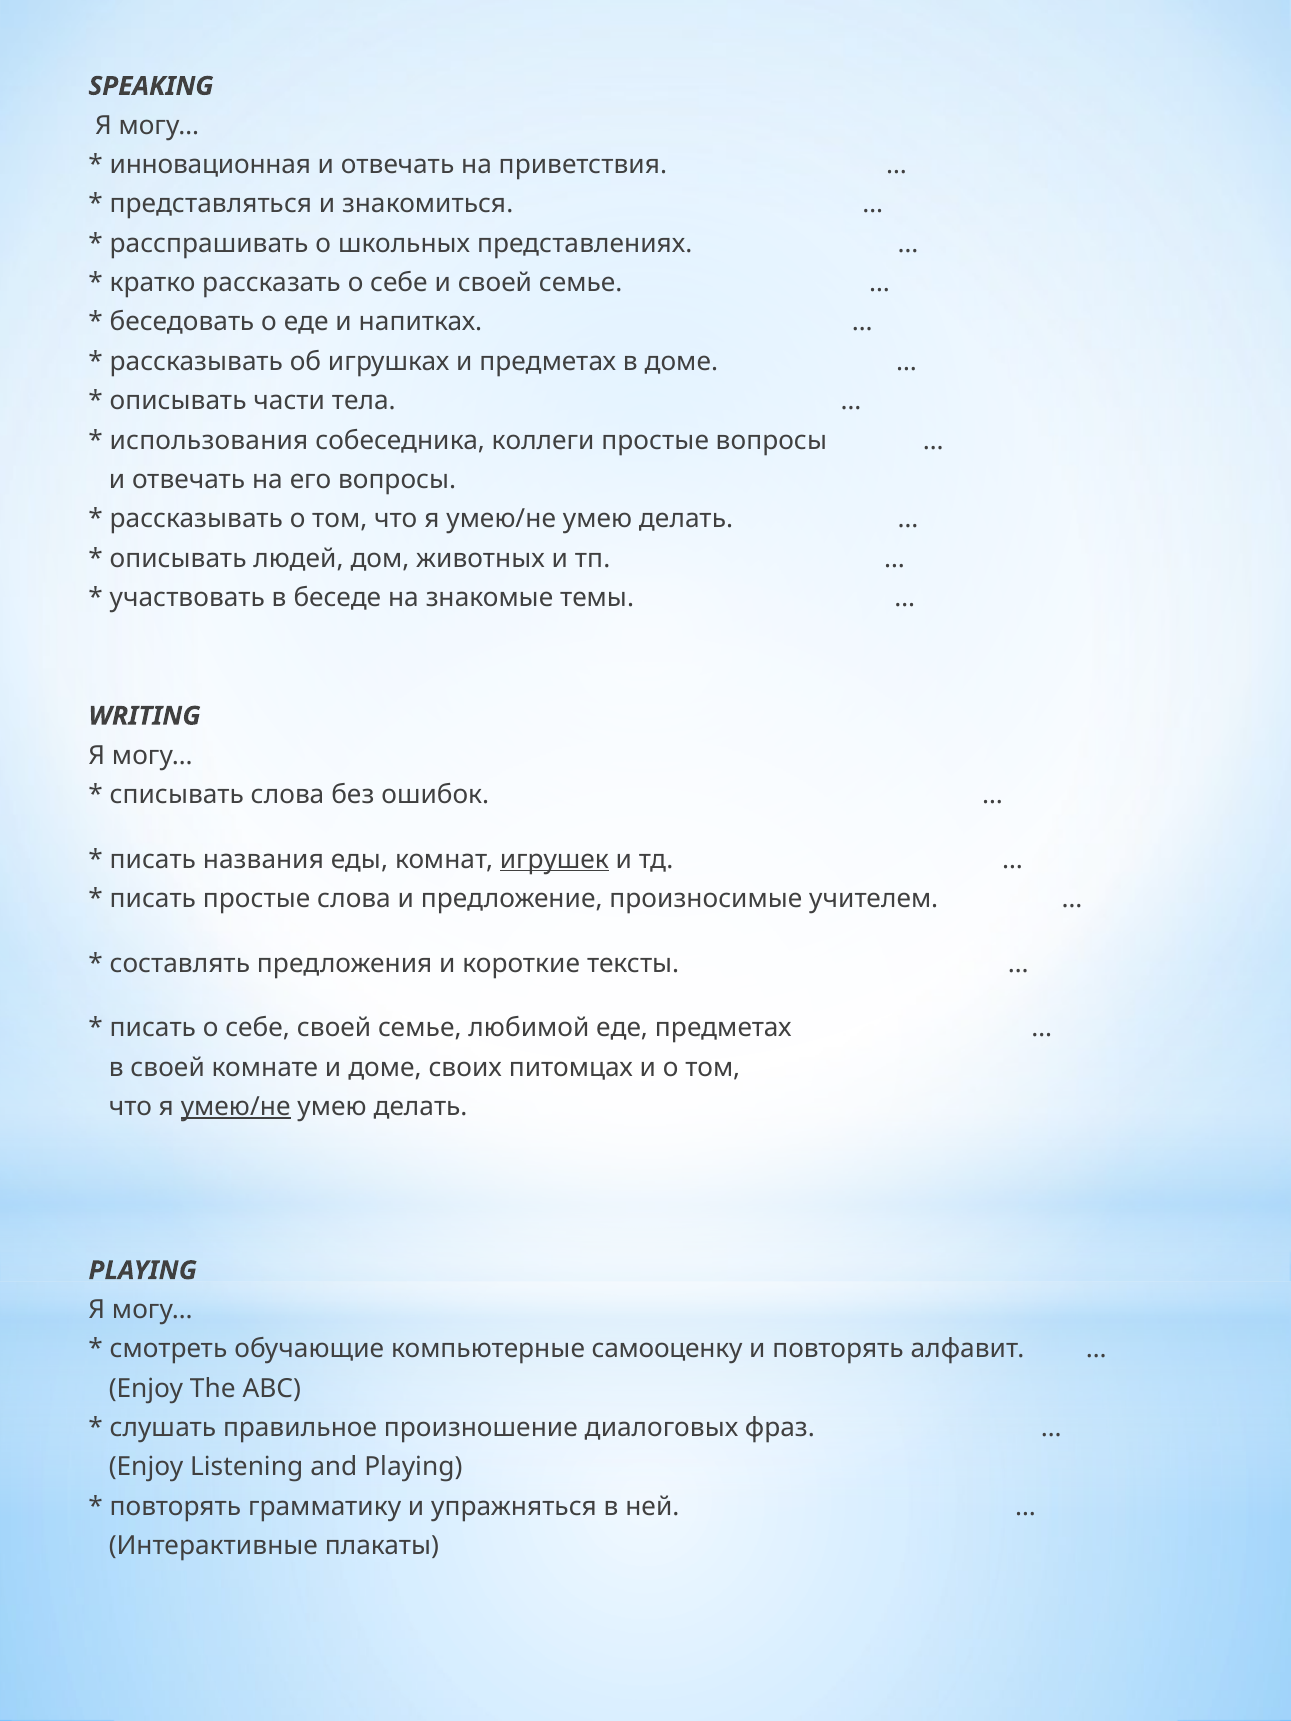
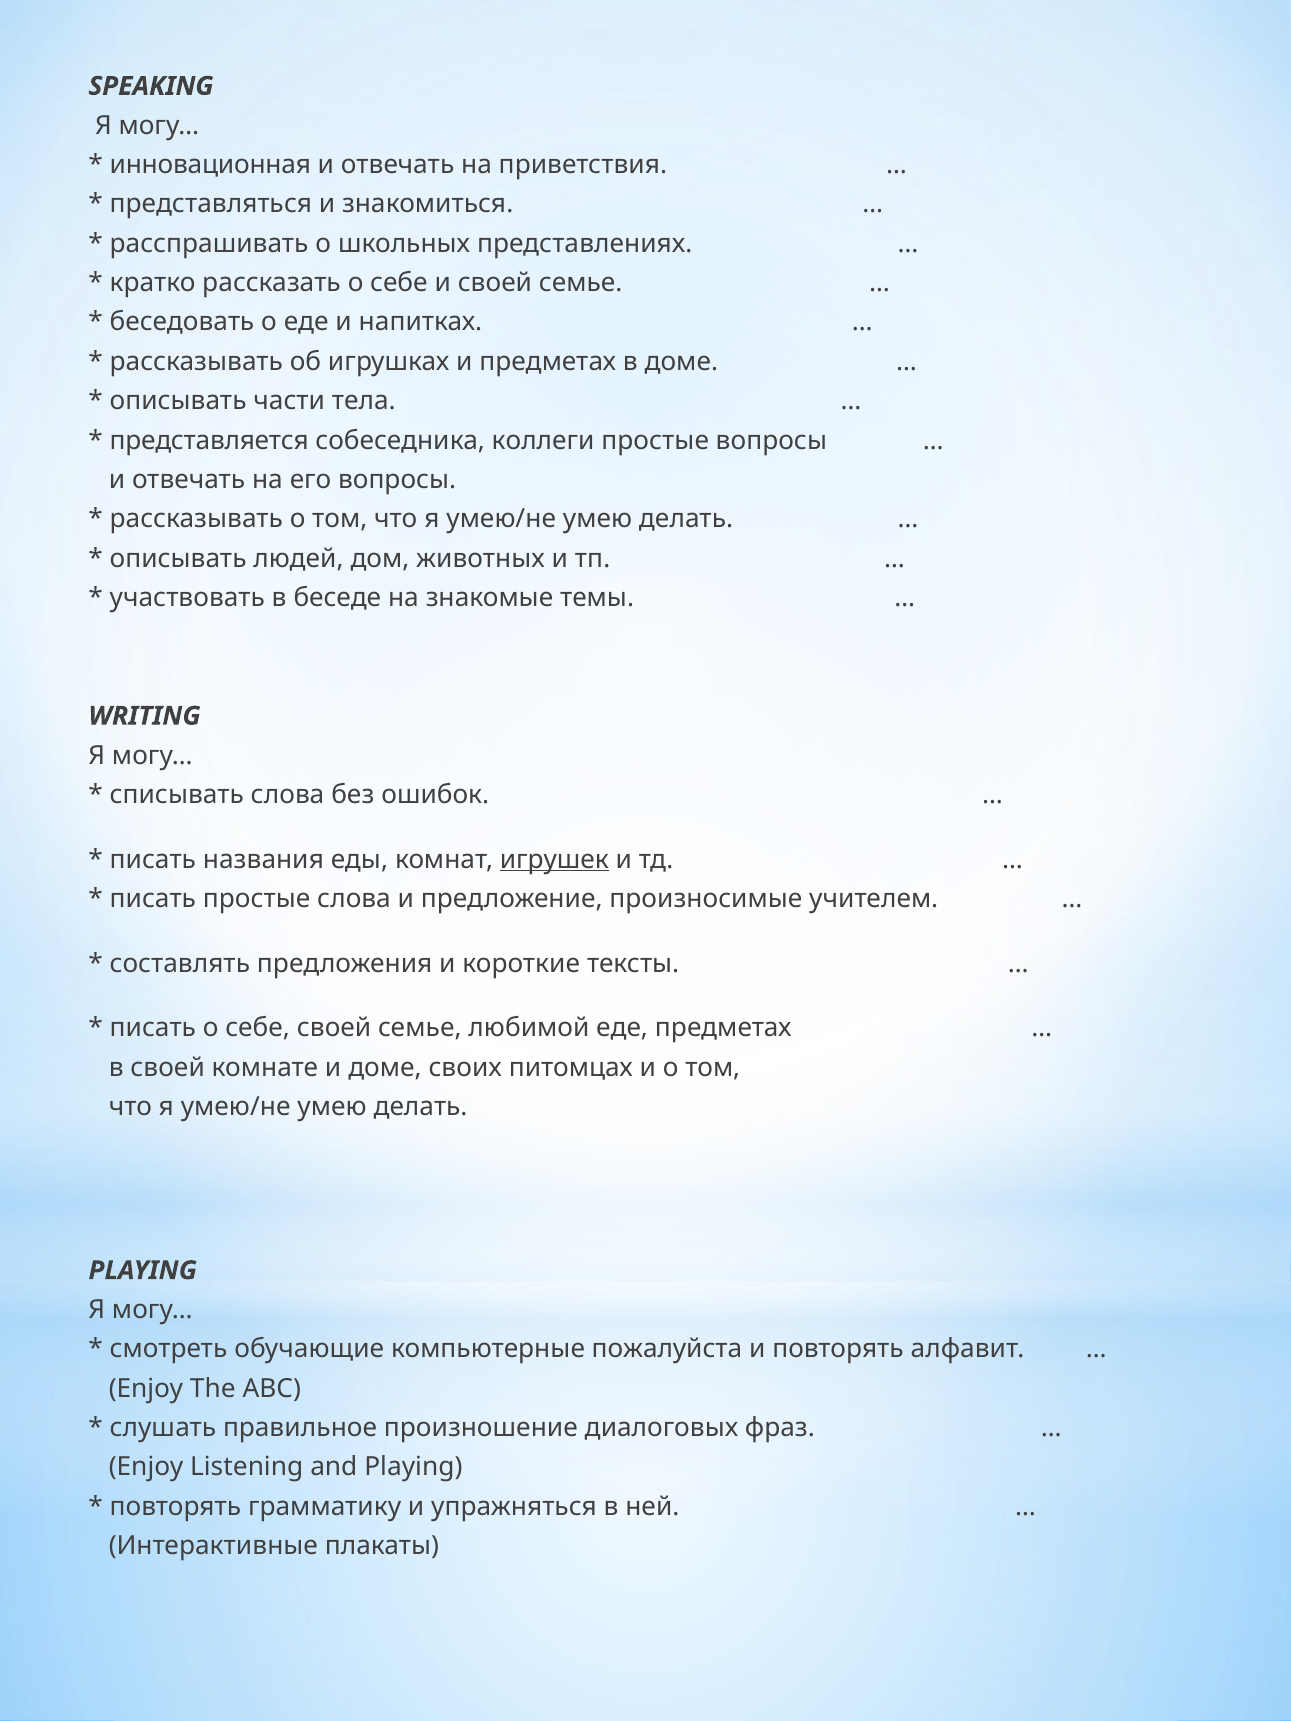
использования: использования -> представляется
умею/не at (236, 1107) underline: present -> none
самооценку: самооценку -> пожалуйста
